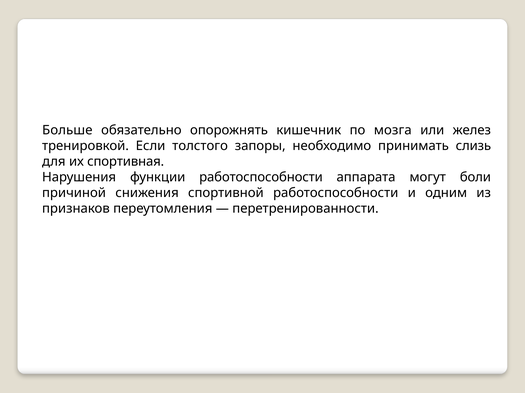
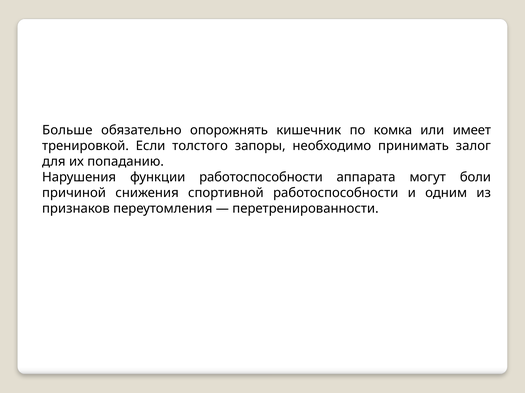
мозга: мозга -> комка
желез: желез -> имеет
слизь: слизь -> залог
спортивная: спортивная -> попаданию
